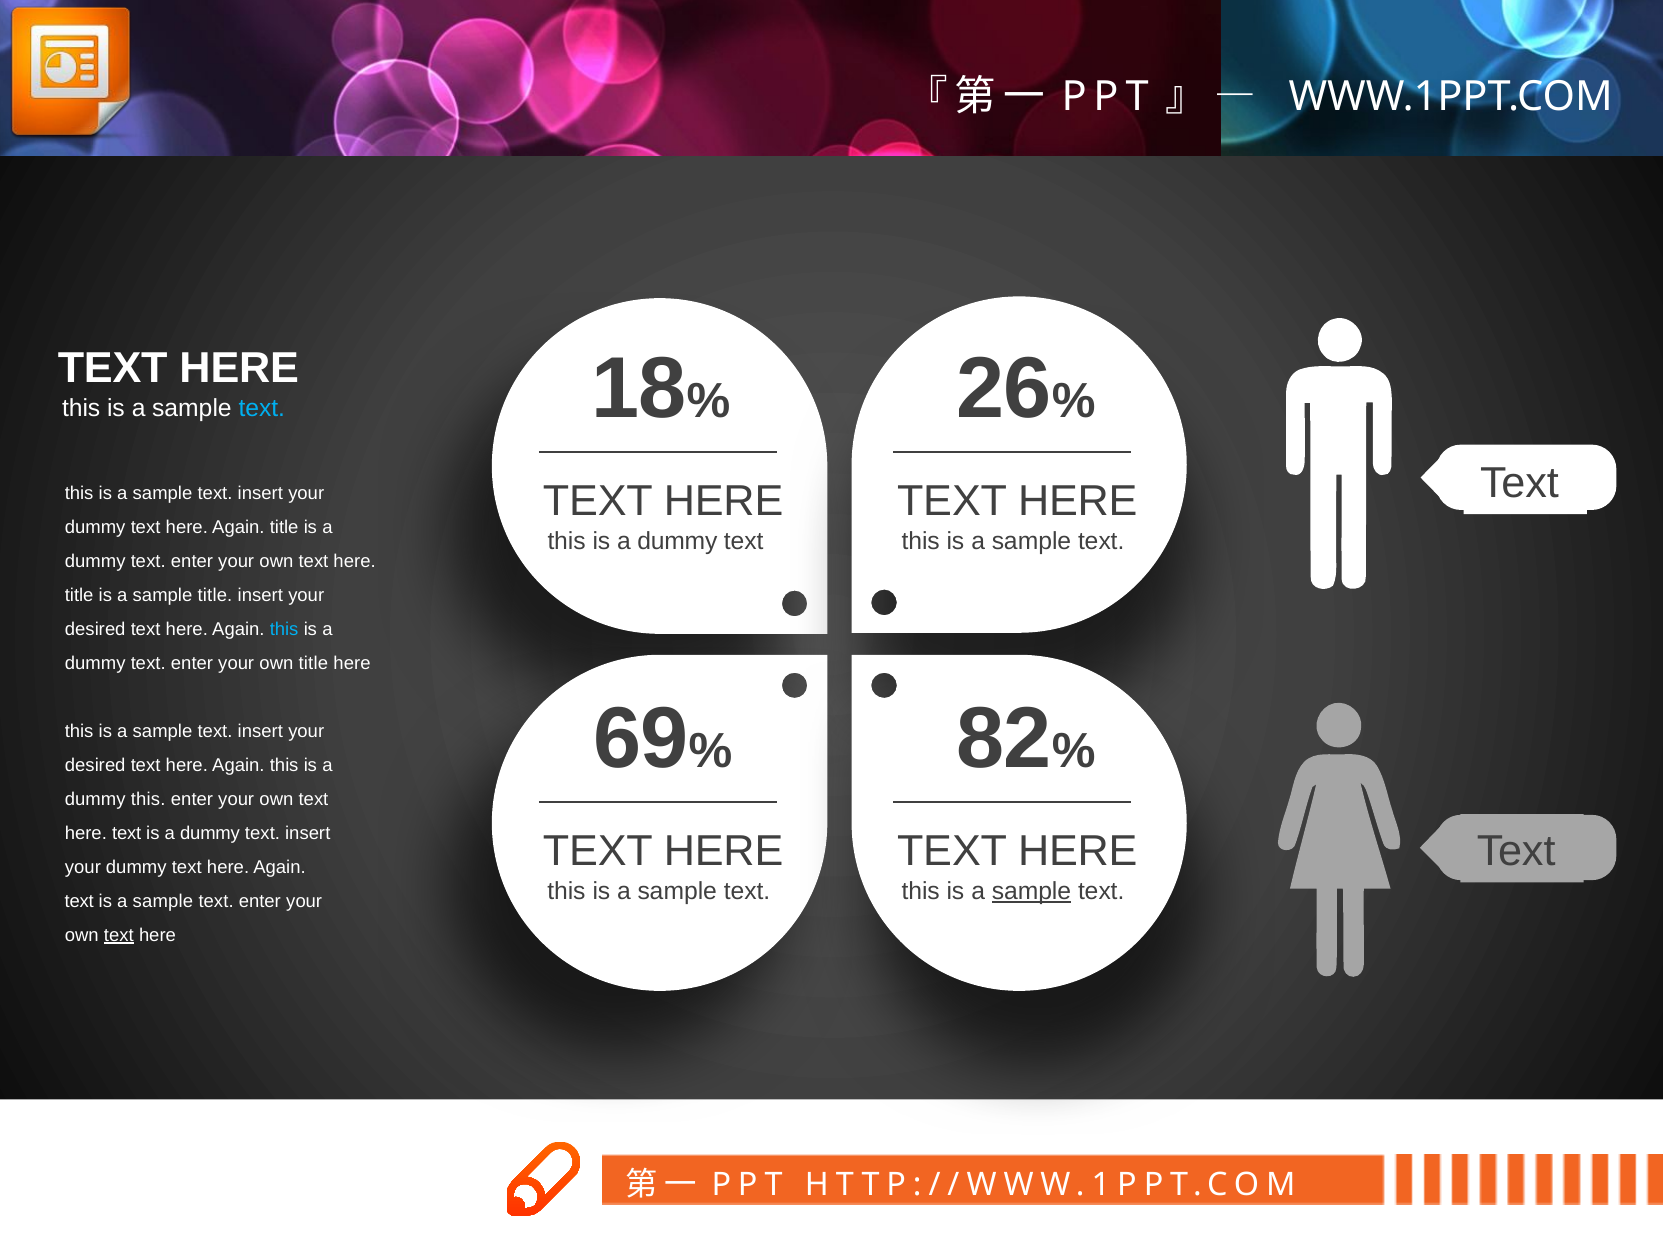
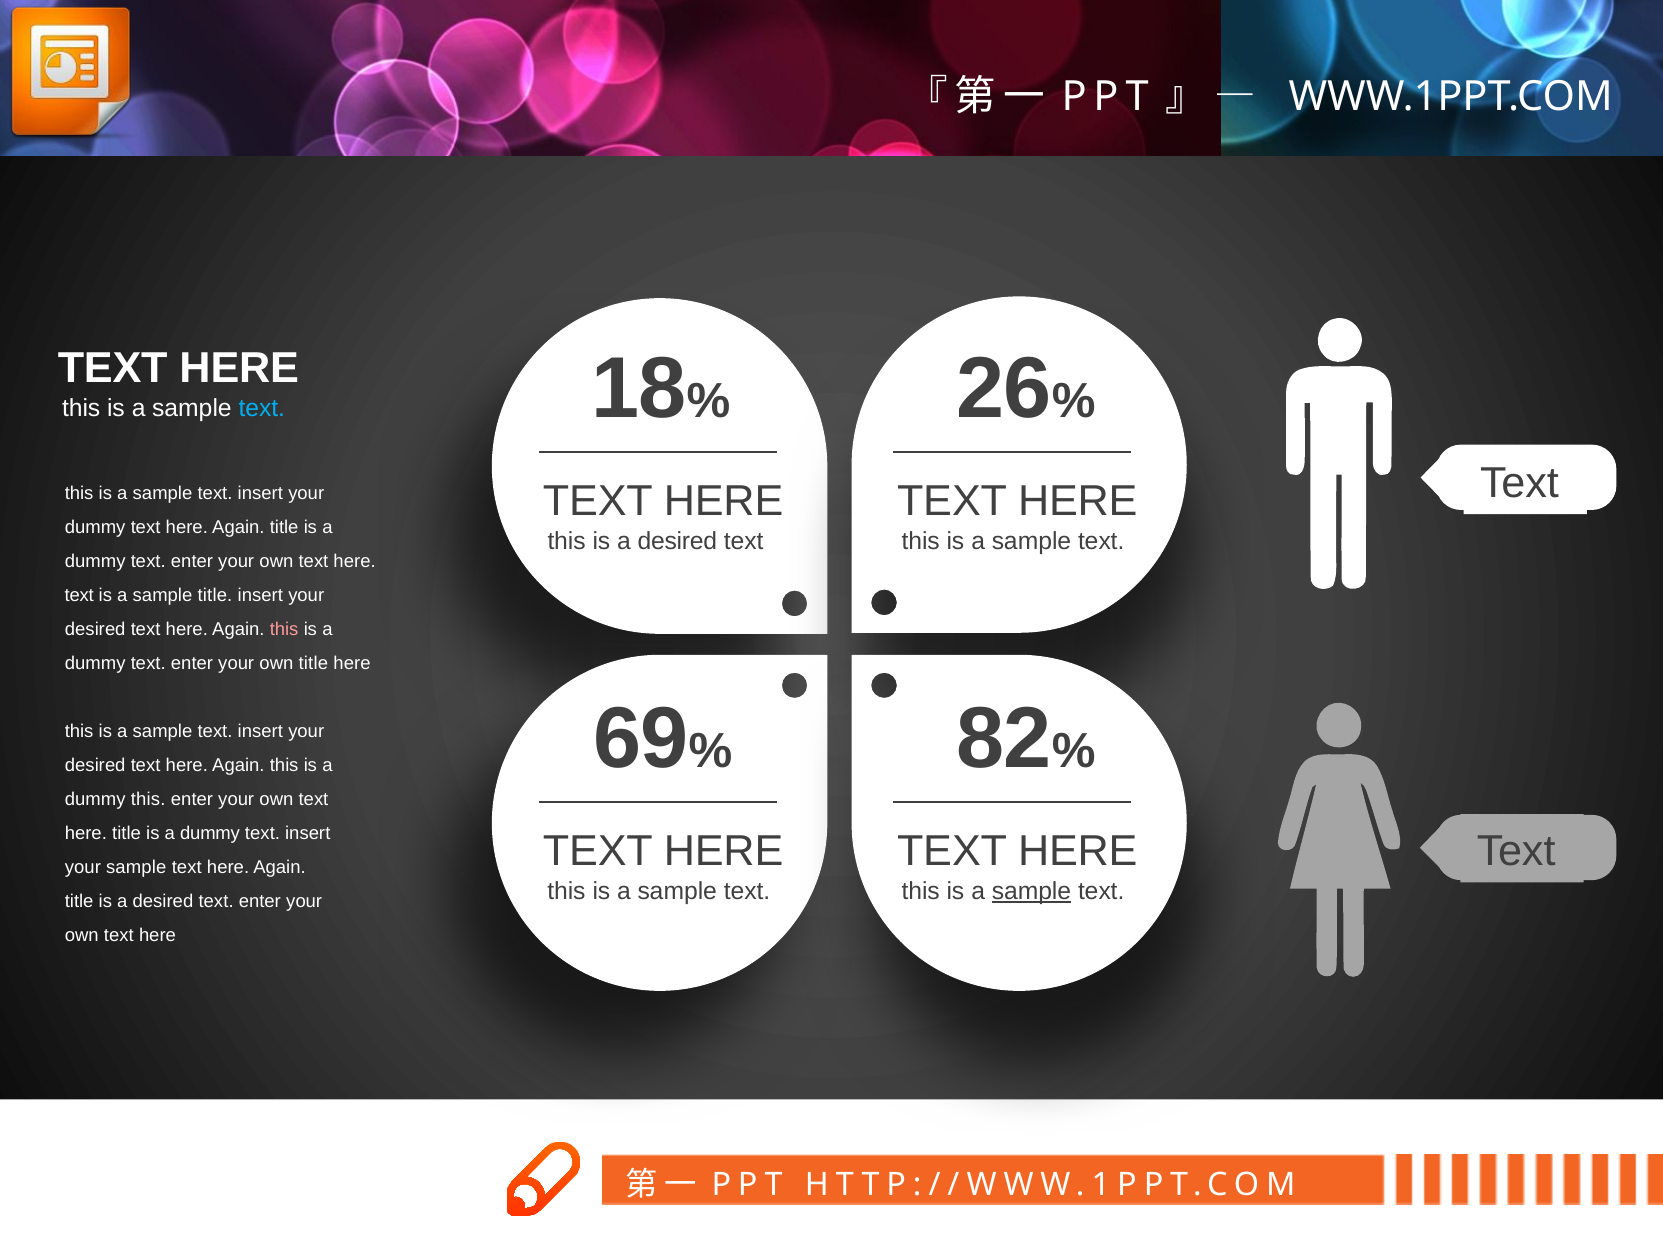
dummy at (677, 541): dummy -> desired
title at (79, 595): title -> text
this at (284, 629) colour: light blue -> pink
here text: text -> title
dummy at (136, 867): dummy -> sample
text at (79, 901): text -> title
sample at (163, 901): sample -> desired
text at (119, 934) underline: present -> none
